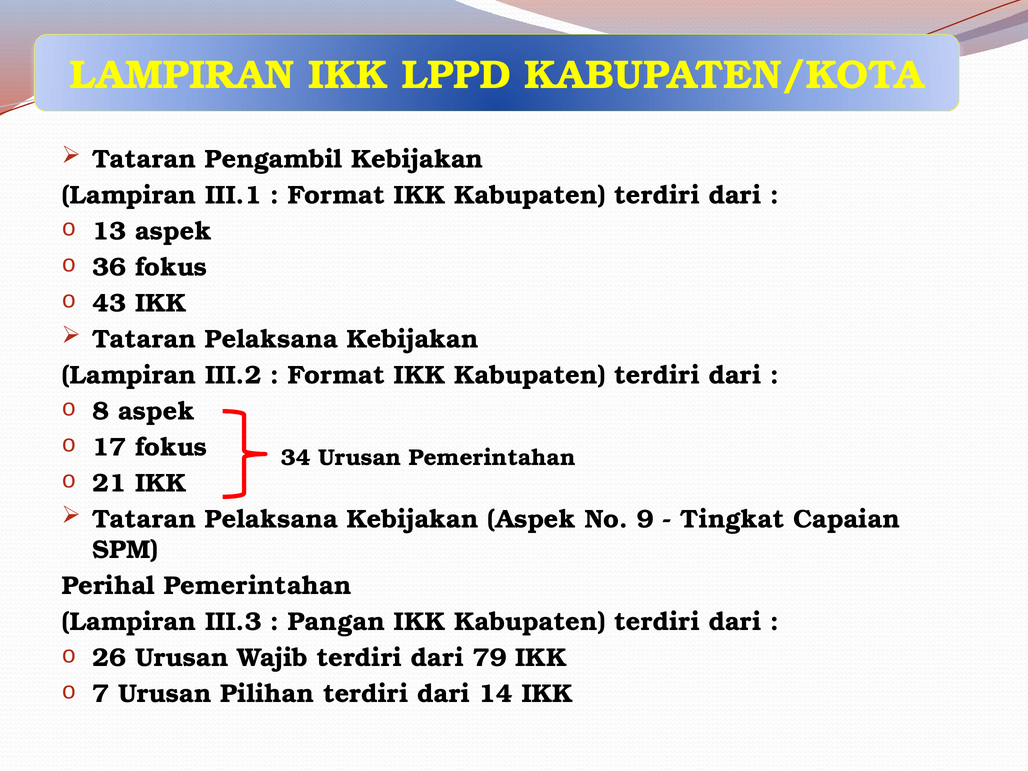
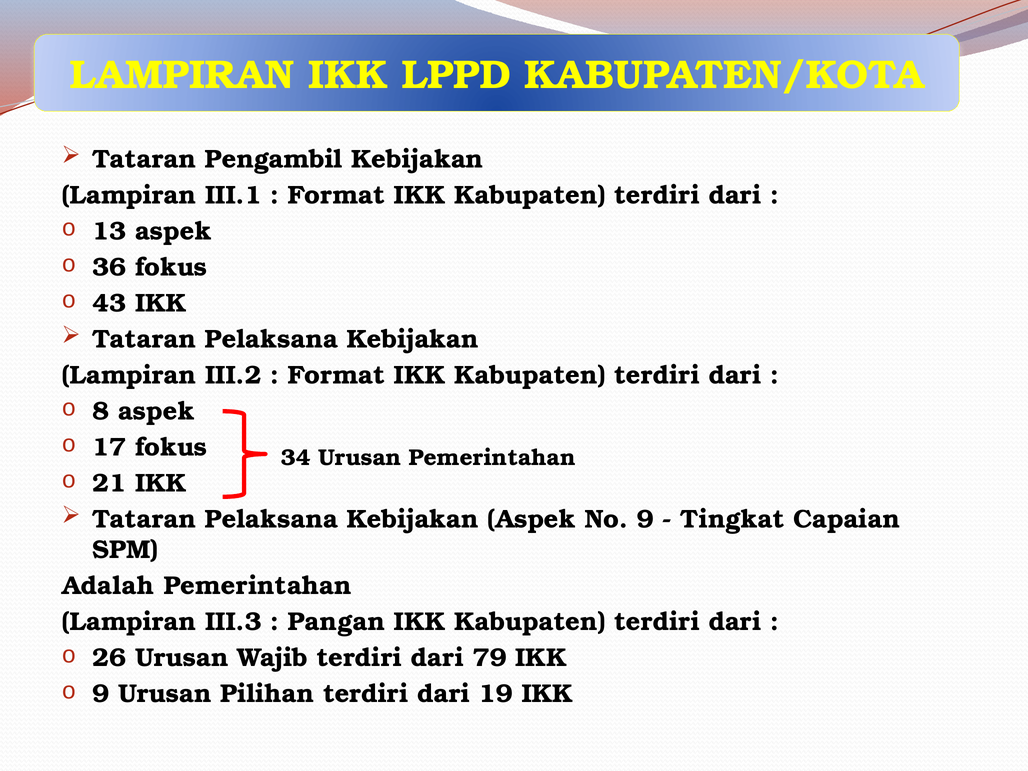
Perihal: Perihal -> Adalah
7 at (101, 694): 7 -> 9
14: 14 -> 19
